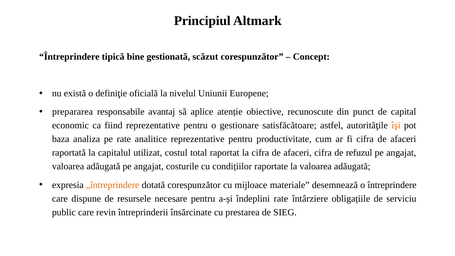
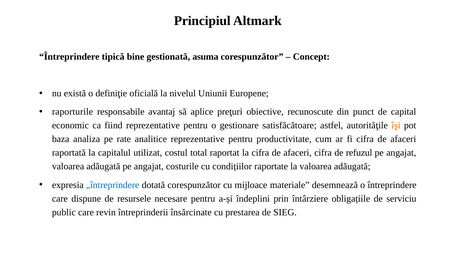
scăzut: scăzut -> asuma
prepararea: prepararea -> raporturile
atenție: atenție -> preţuri
„întreprindere colour: orange -> blue
îndeplini rate: rate -> prin
